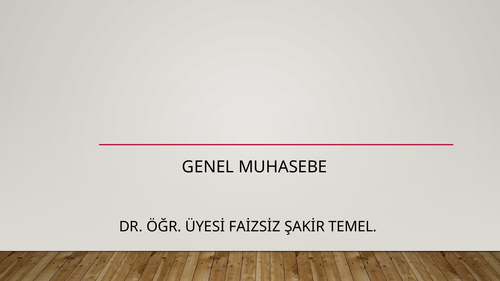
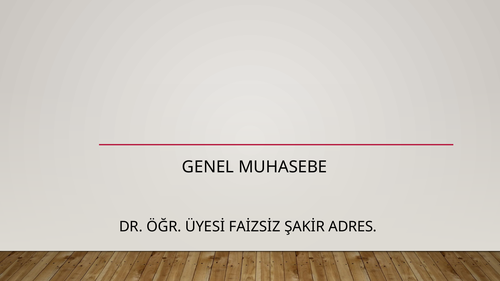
TEMEL: TEMEL -> ADRES
